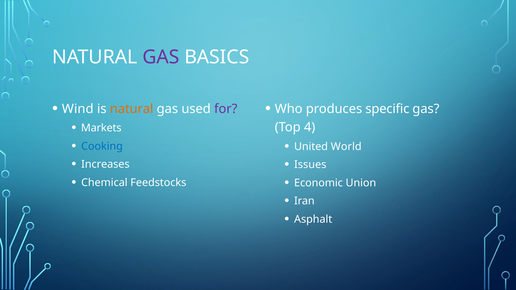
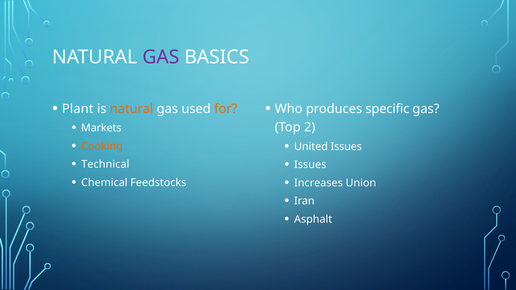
Wind: Wind -> Plant
for colour: purple -> orange
4: 4 -> 2
Cooking colour: blue -> orange
United World: World -> Issues
Increases: Increases -> Technical
Economic: Economic -> Increases
